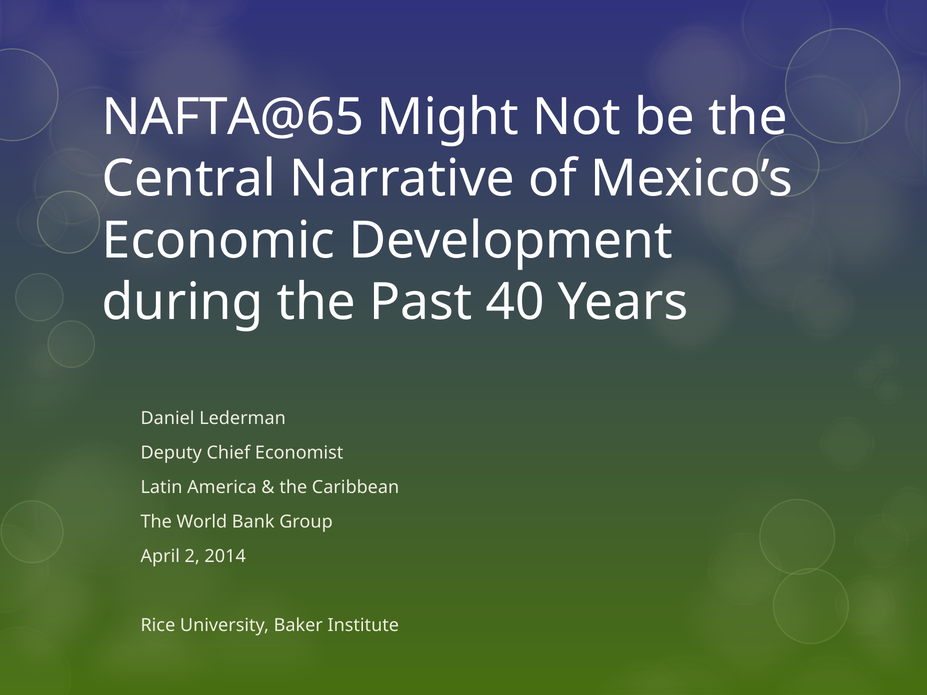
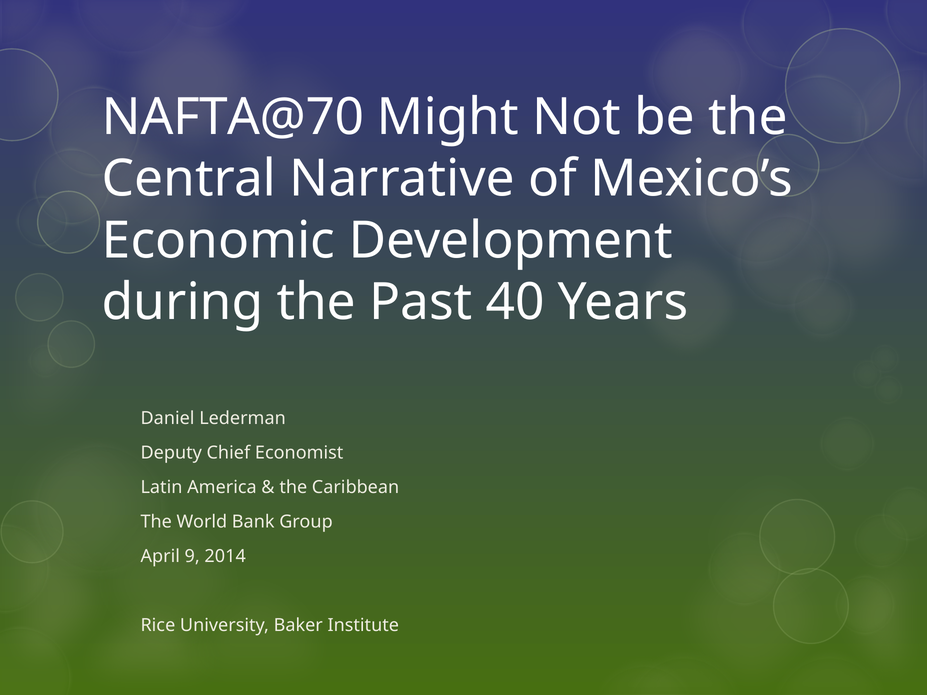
NAFTA@65: NAFTA@65 -> NAFTA@70
2: 2 -> 9
